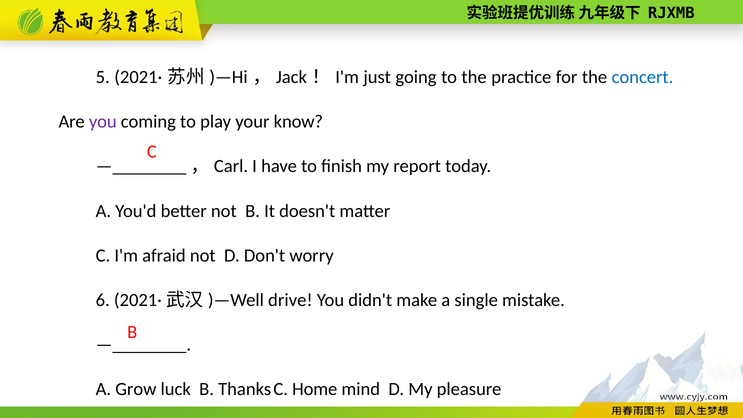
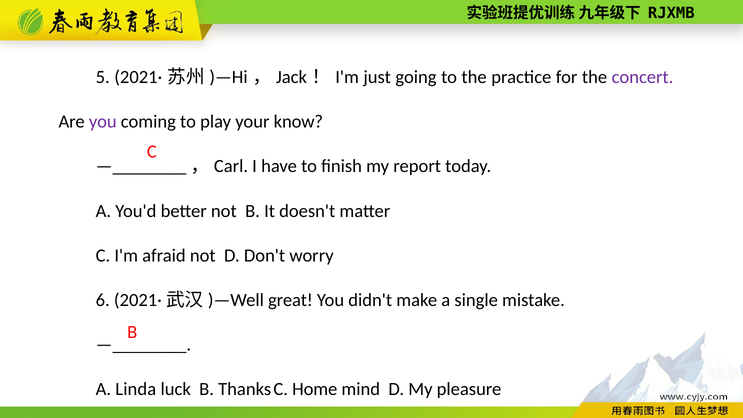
concert colour: blue -> purple
drive: drive -> great
Grow: Grow -> Linda
